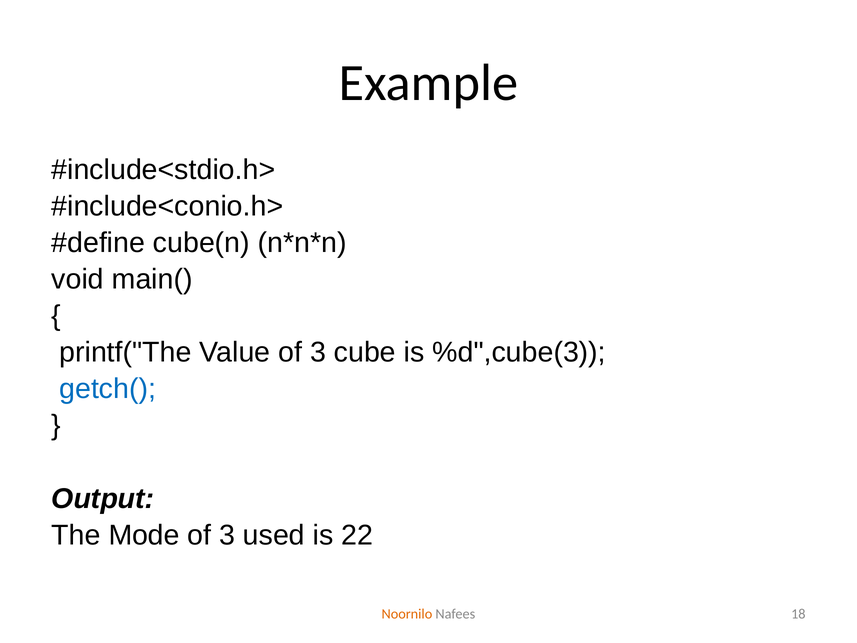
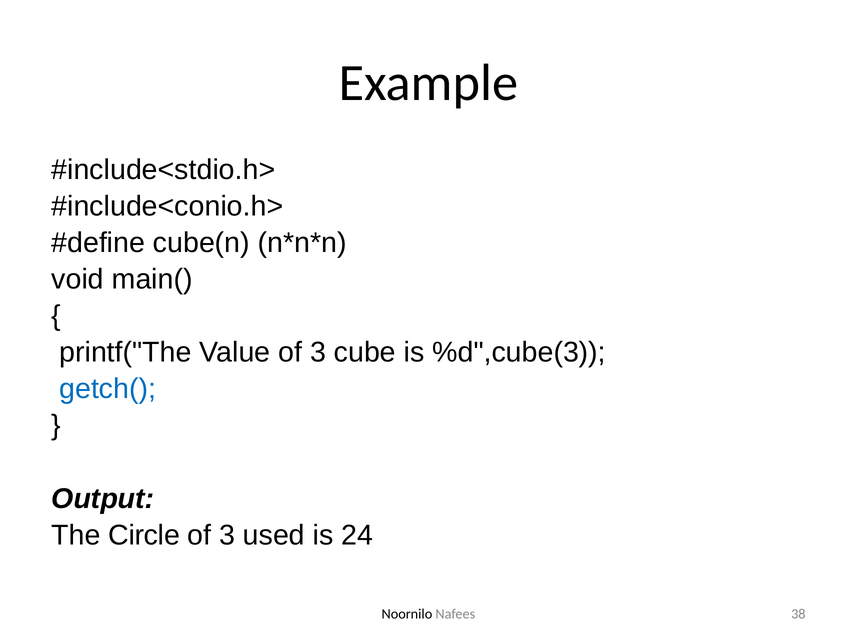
Mode: Mode -> Circle
22: 22 -> 24
Noornilo colour: orange -> black
18: 18 -> 38
